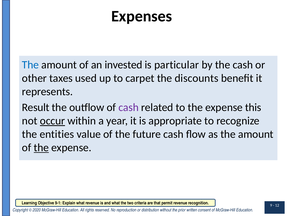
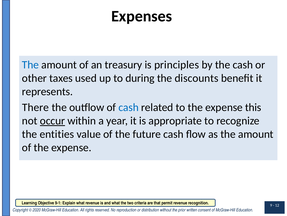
invested: invested -> treasury
particular: particular -> principles
carpet: carpet -> during
Result: Result -> There
cash at (129, 107) colour: purple -> blue
the at (41, 147) underline: present -> none
